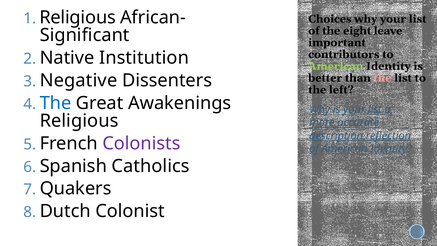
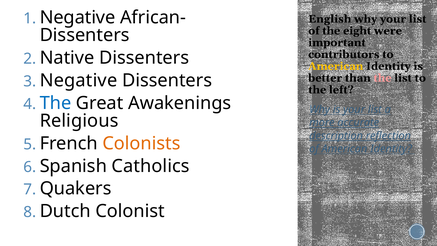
Religious at (78, 18): Religious -> Negative
Choices: Choices -> English
leave: leave -> were
Significant at (85, 35): Significant -> Dissenters
Native Institution: Institution -> Dissenters
American at (336, 66) colour: light green -> yellow
Colonists colour: purple -> orange
